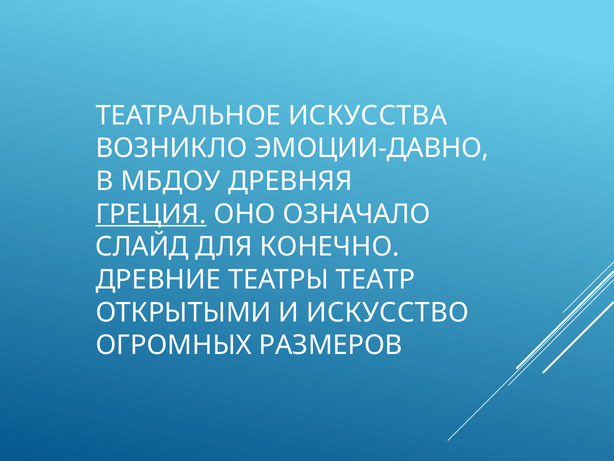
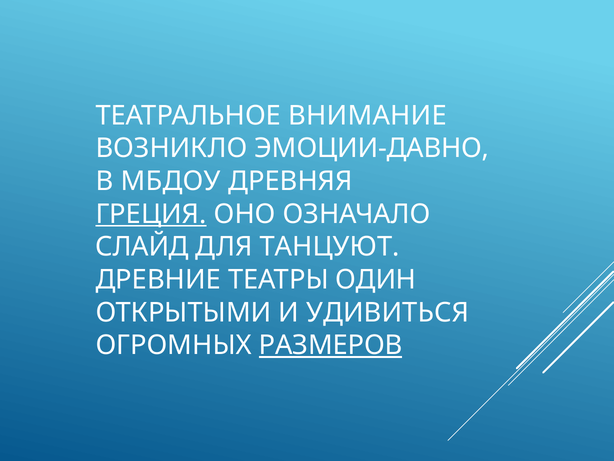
ИСКУССТВА: ИСКУССТВА -> ВНИМАНИЕ
КОНЕЧНО: КОНЕЧНО -> ТАНЦУЮТ
ТЕАТР: ТЕАТР -> ОДИН
ИСКУССТВО: ИСКУССТВО -> УДИВИТЬСЯ
РАЗМЕРОВ underline: none -> present
